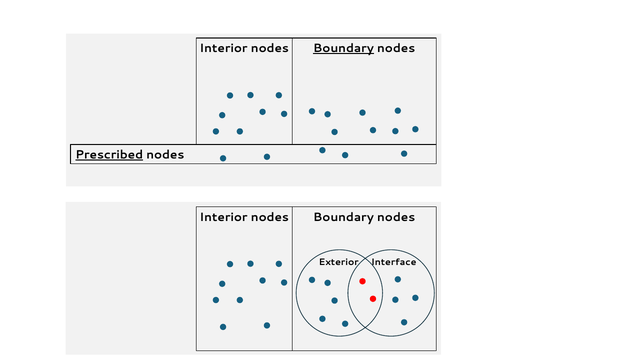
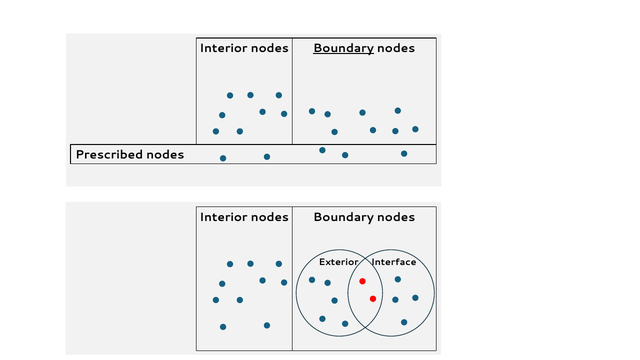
Prescribed underline: present -> none
